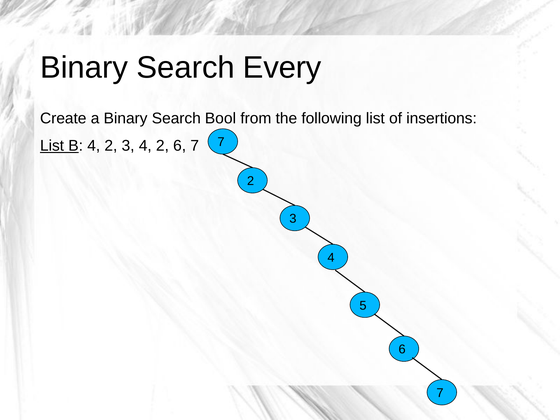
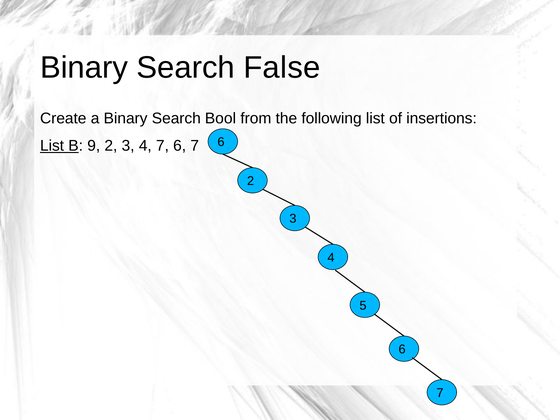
Every: Every -> False
B 4: 4 -> 9
3 4 2: 2 -> 7
6 7 7: 7 -> 6
